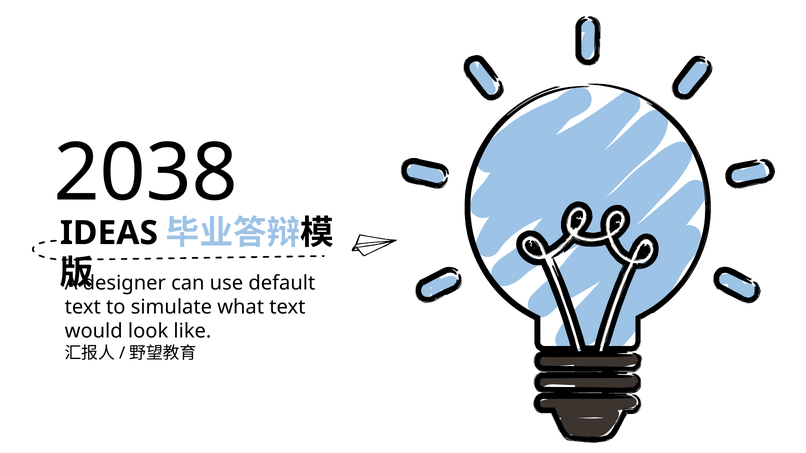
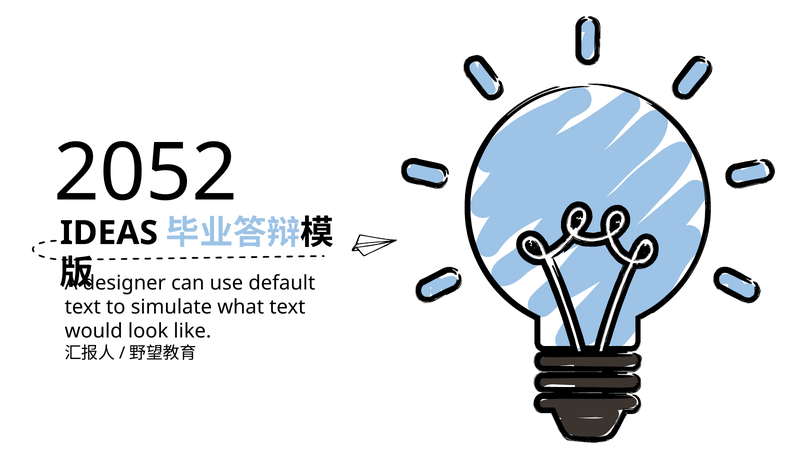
2038: 2038 -> 2052
